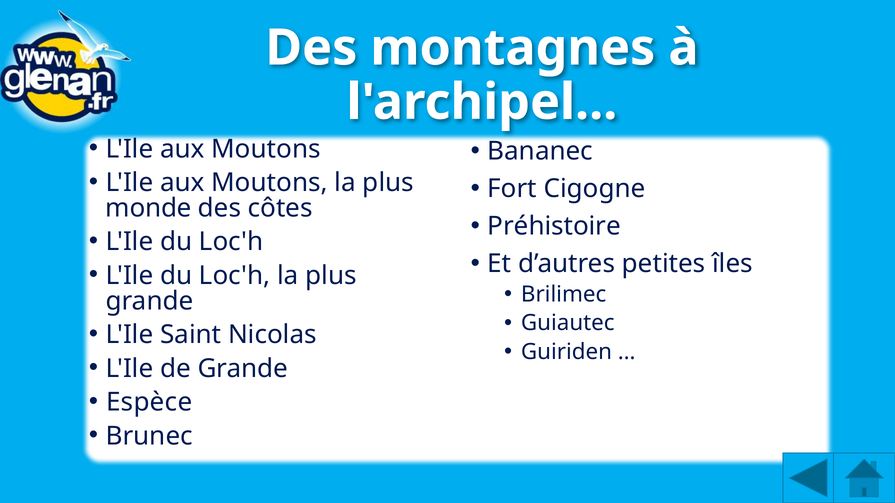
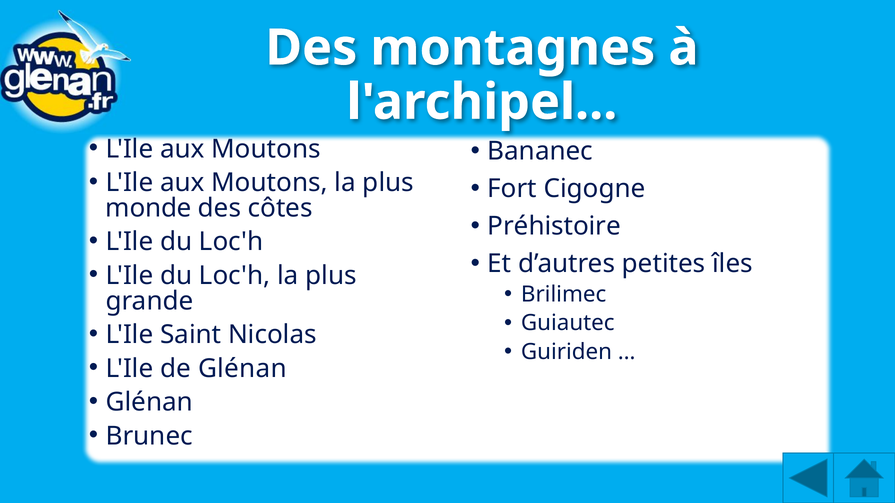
de Grande: Grande -> Glénan
Espèce at (149, 403): Espèce -> Glénan
